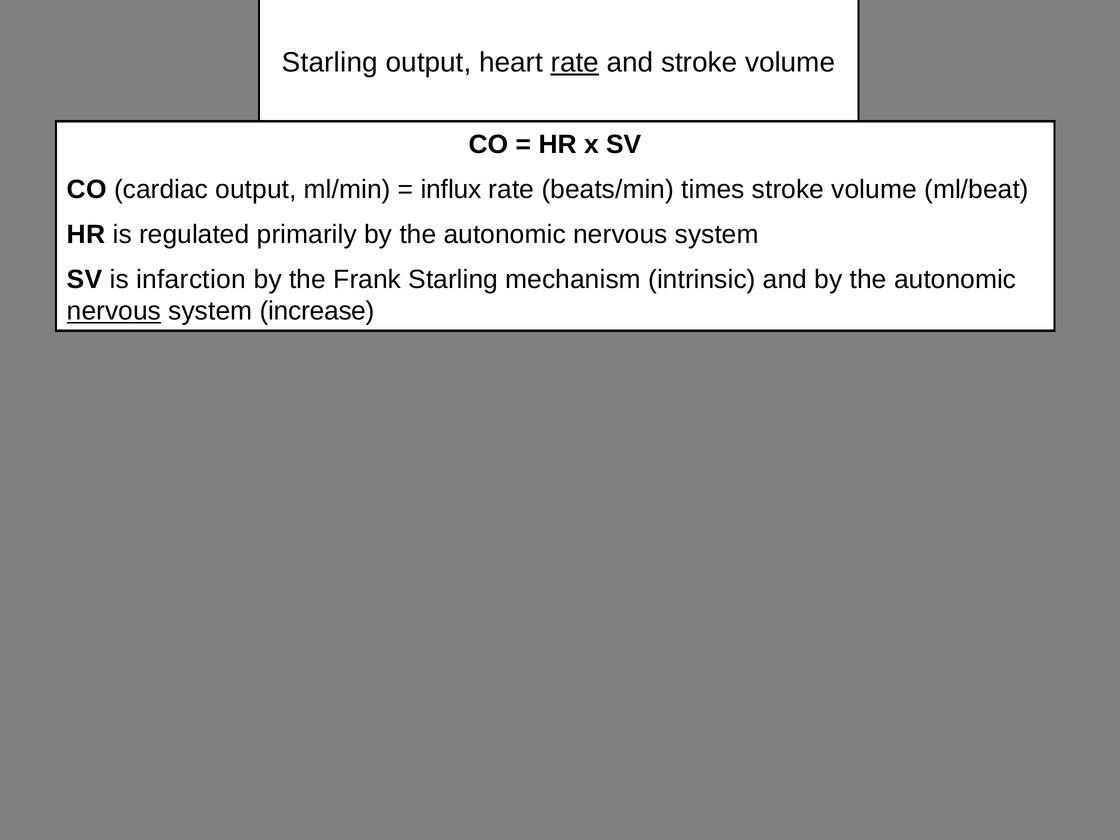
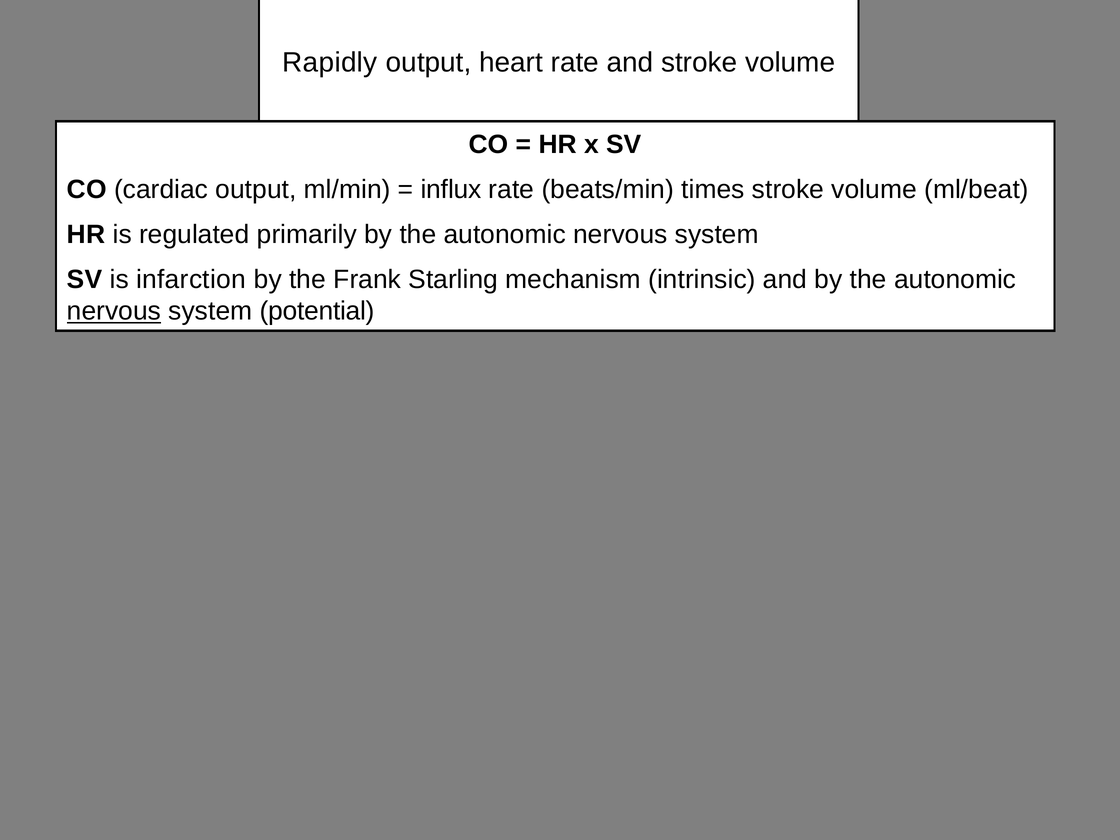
Starling at (330, 63): Starling -> Rapidly
rate at (575, 63) underline: present -> none
increase: increase -> potential
